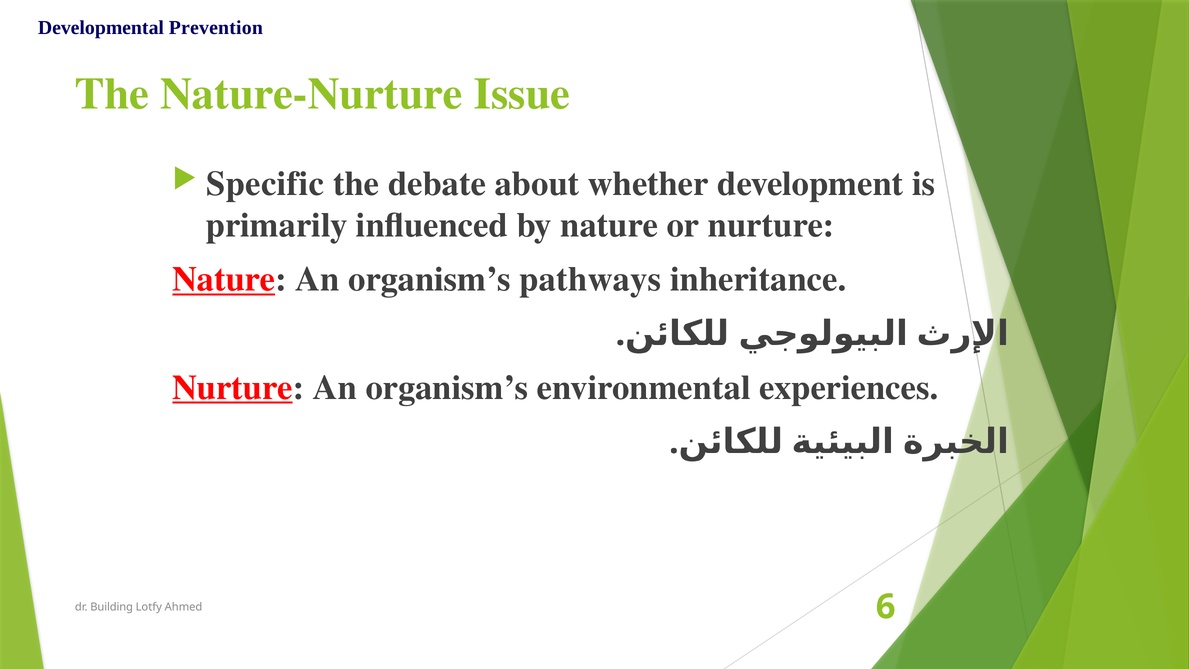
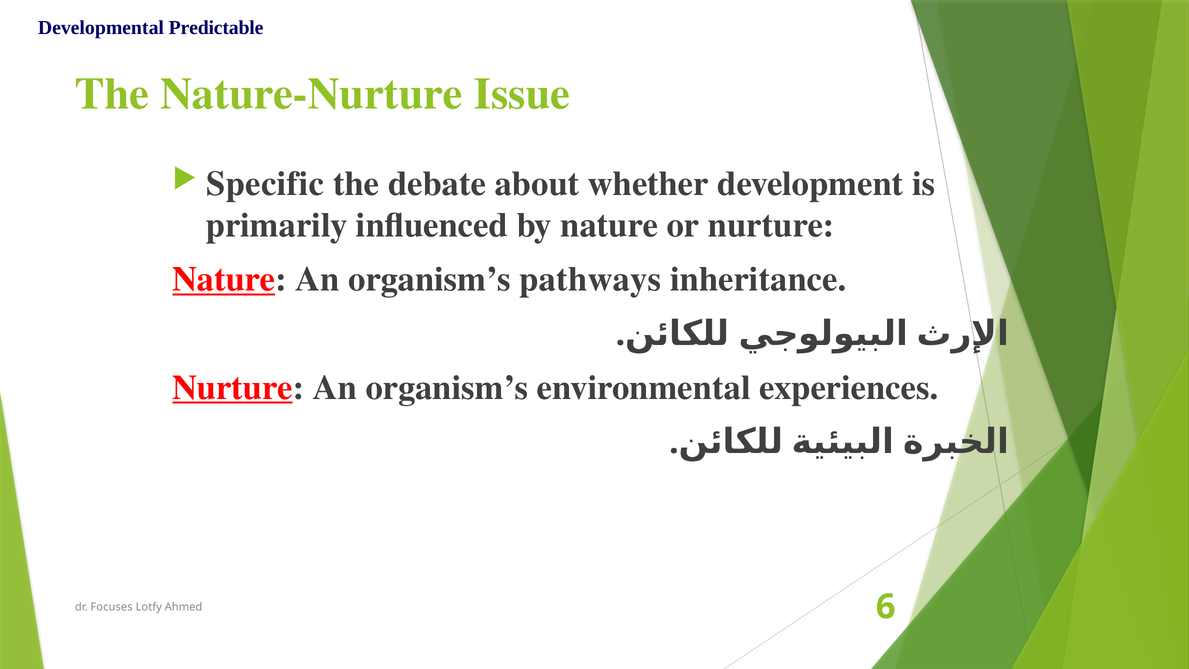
Prevention: Prevention -> Predictable
Building: Building -> Focuses
